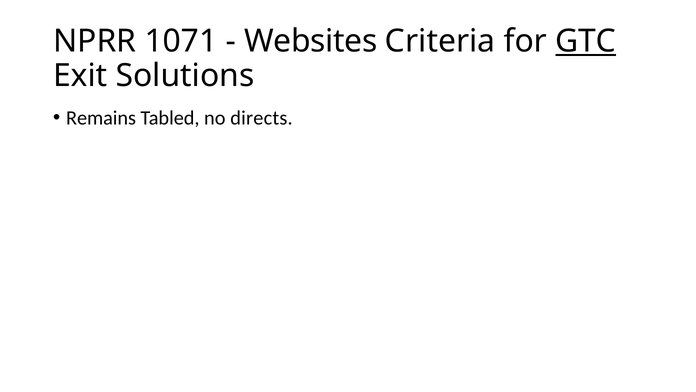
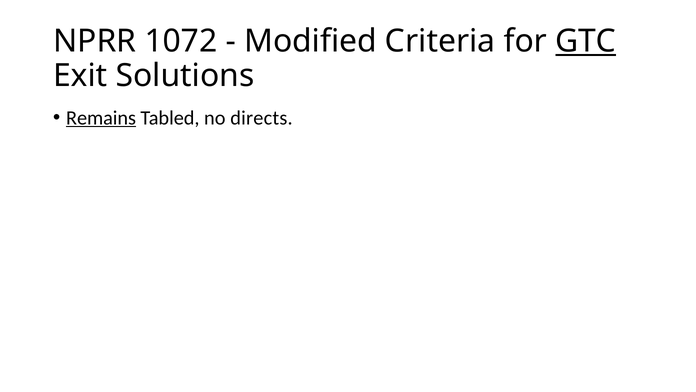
1071: 1071 -> 1072
Websites: Websites -> Modified
Remains underline: none -> present
